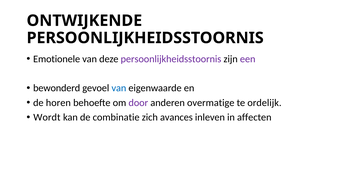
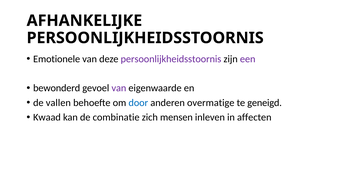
ONTWIJKENDE: ONTWIJKENDE -> AFHANKELIJKE
van at (119, 88) colour: blue -> purple
horen: horen -> vallen
door colour: purple -> blue
ordelijk: ordelijk -> geneigd
Wordt: Wordt -> Kwaad
avances: avances -> mensen
